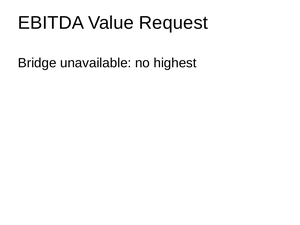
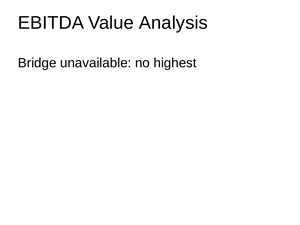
Request: Request -> Analysis
